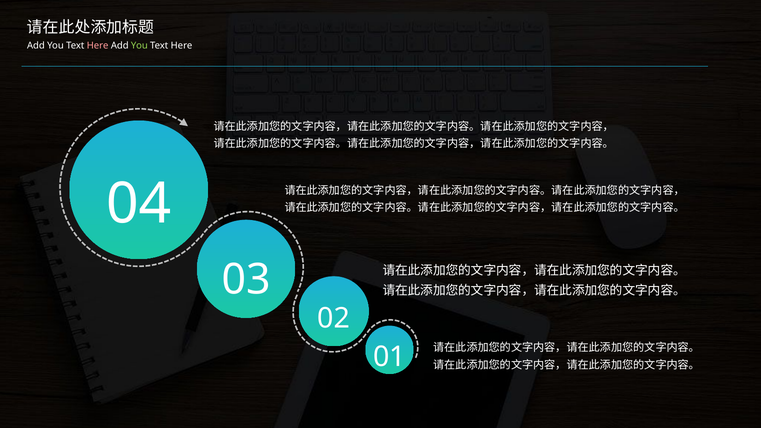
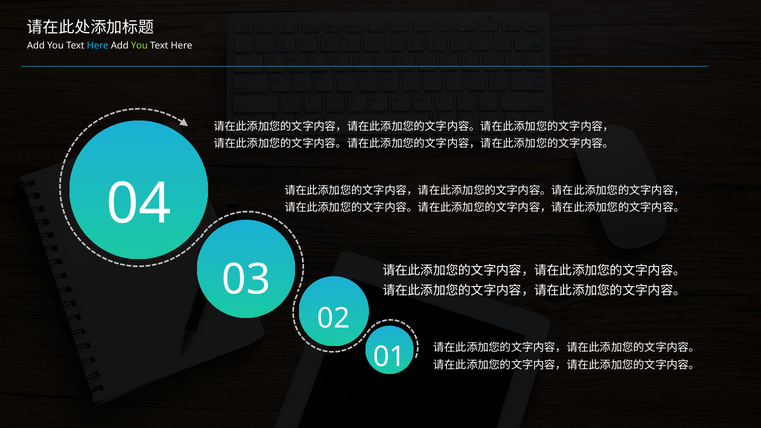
Here at (98, 46) colour: pink -> light blue
